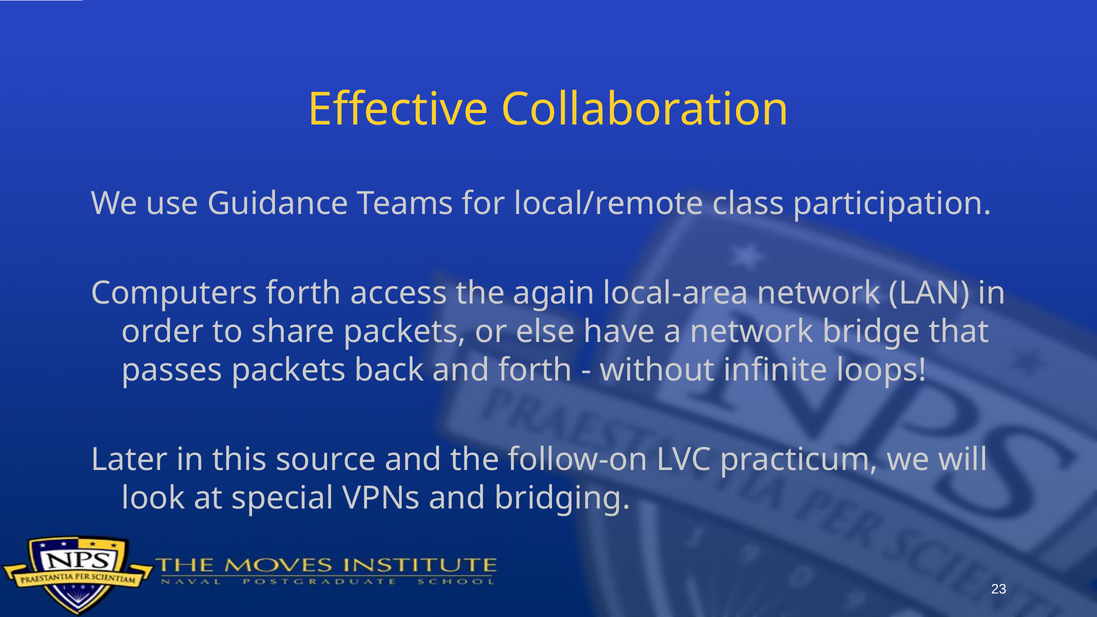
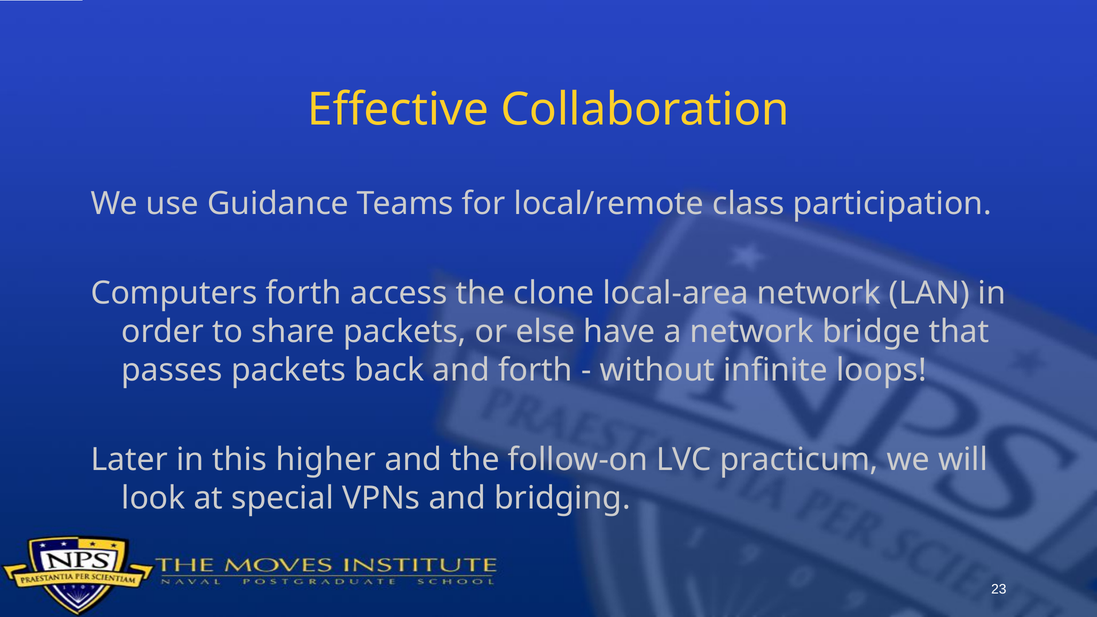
again: again -> clone
source: source -> higher
